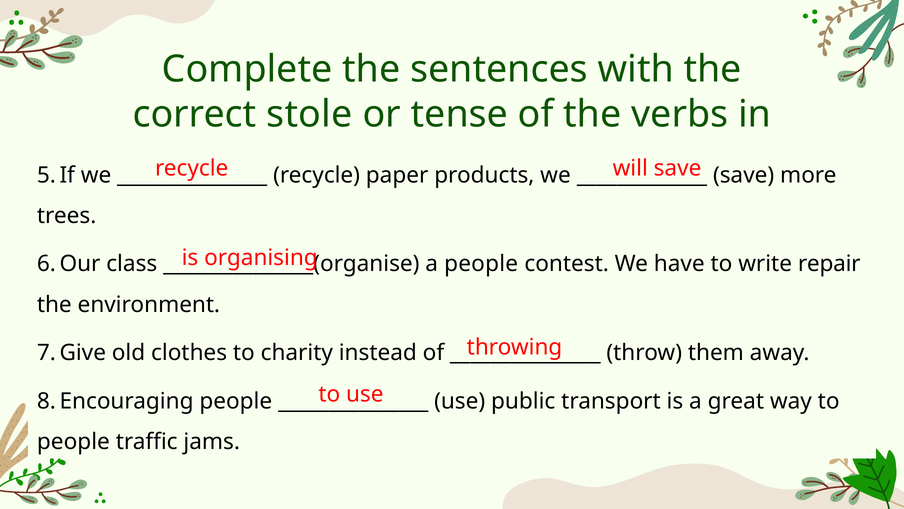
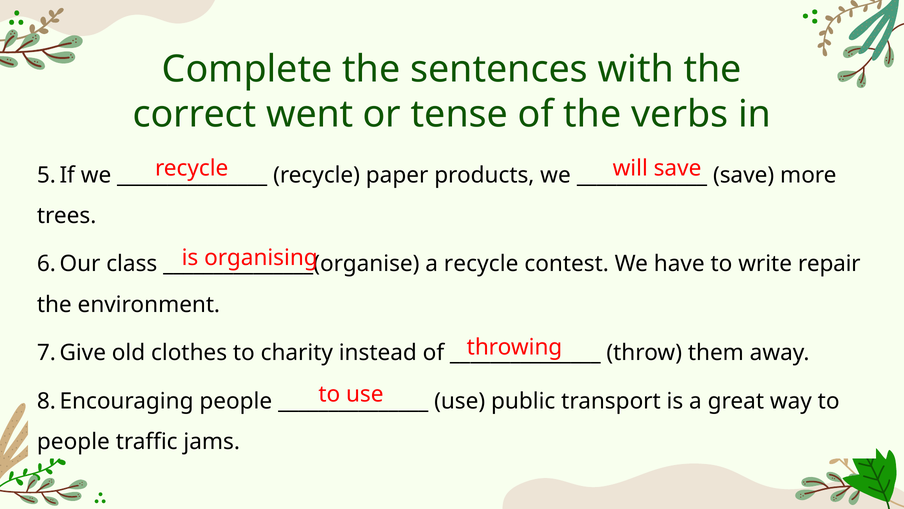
stole: stole -> went
a people: people -> recycle
